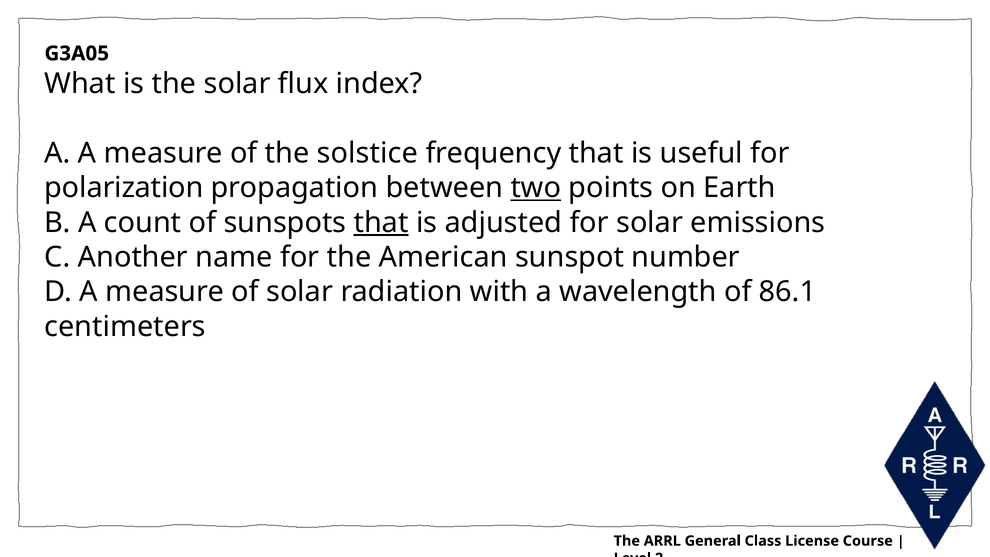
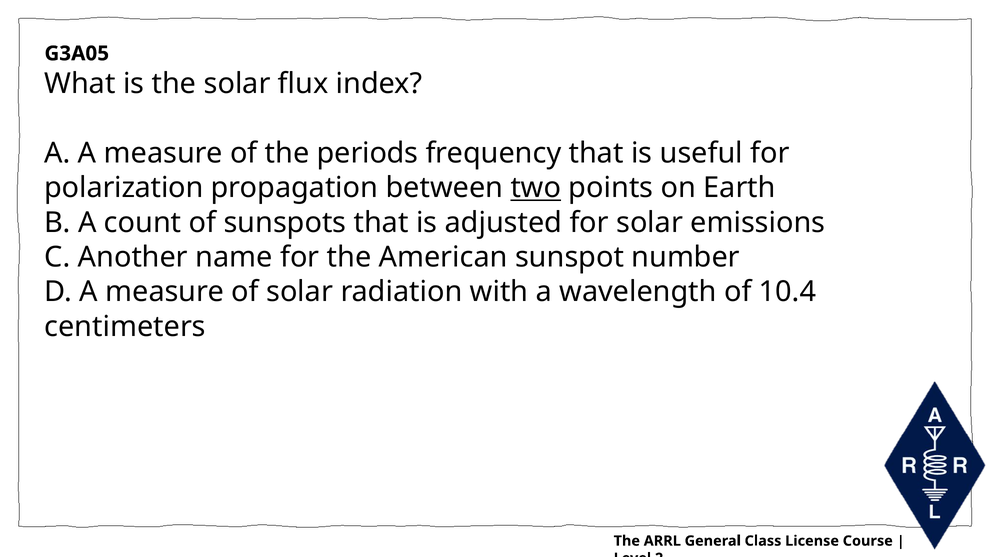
solstice: solstice -> periods
that at (381, 222) underline: present -> none
86.1: 86.1 -> 10.4
